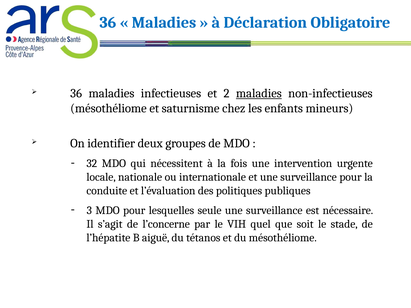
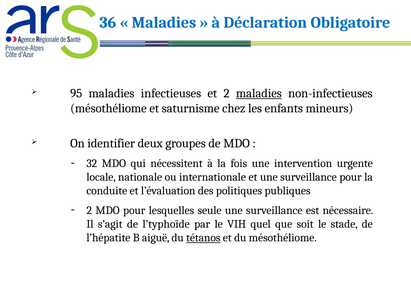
36 at (76, 93): 36 -> 95
3 at (89, 210): 3 -> 2
l’concerne: l’concerne -> l’typhoïde
tétanos underline: none -> present
